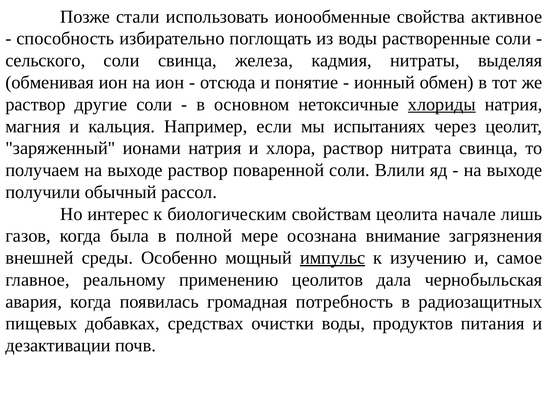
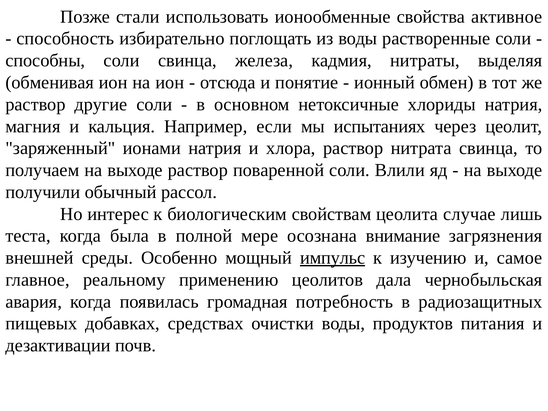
сельского: сельского -> способны
хлориды underline: present -> none
начале: начале -> случае
газов: газов -> теста
